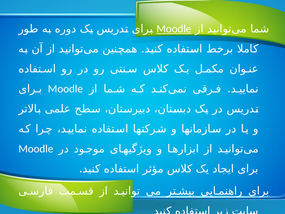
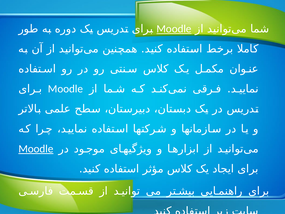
Moodle at (36, 149) underline: none -> present
